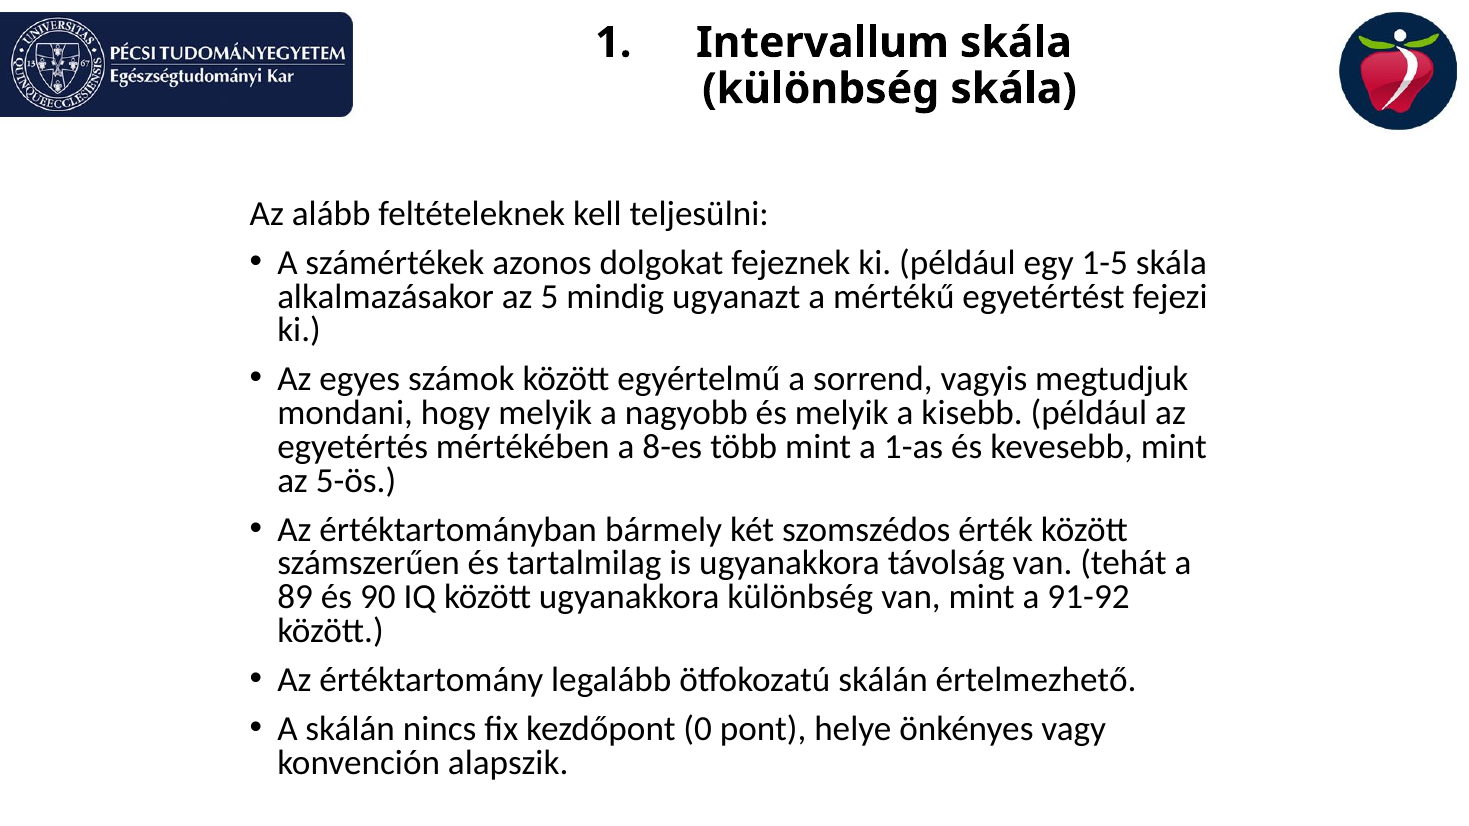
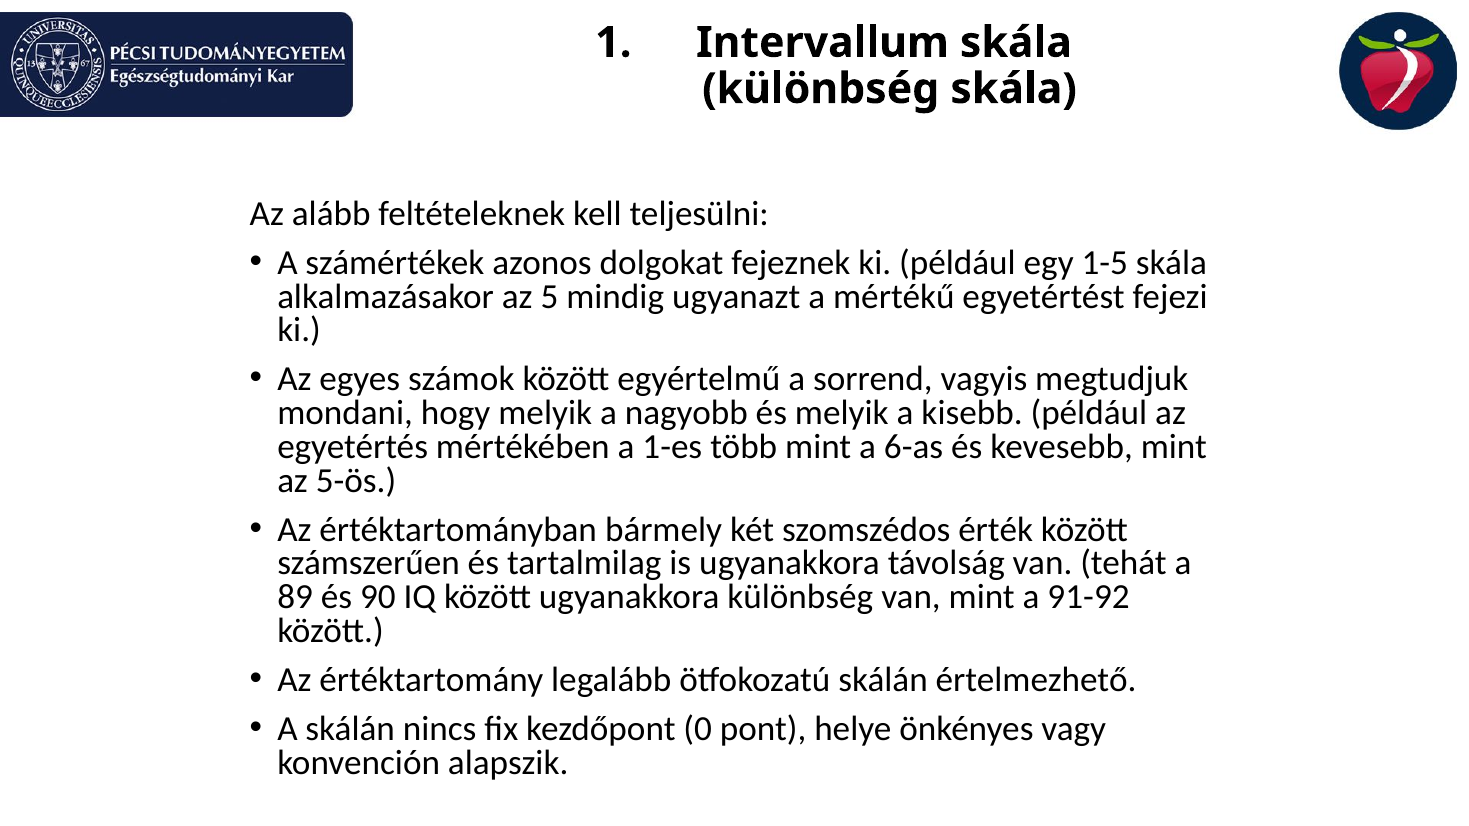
8-es: 8-es -> 1-es
1-as: 1-as -> 6-as
